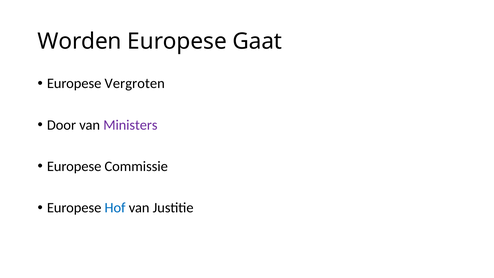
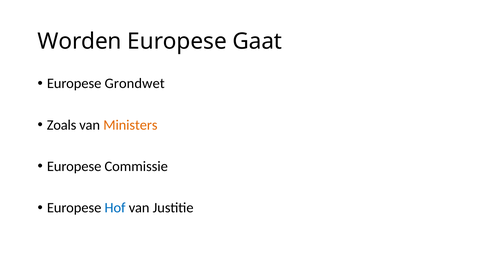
Vergroten: Vergroten -> Grondwet
Door: Door -> Zoals
Ministers colour: purple -> orange
